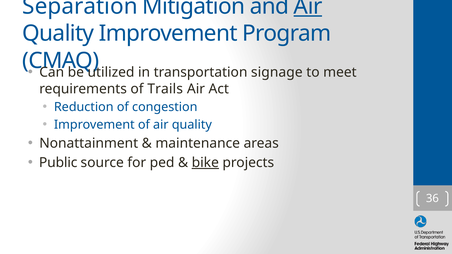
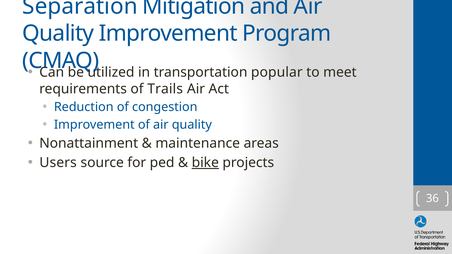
Air at (308, 6) underline: present -> none
signage: signage -> popular
Public: Public -> Users
